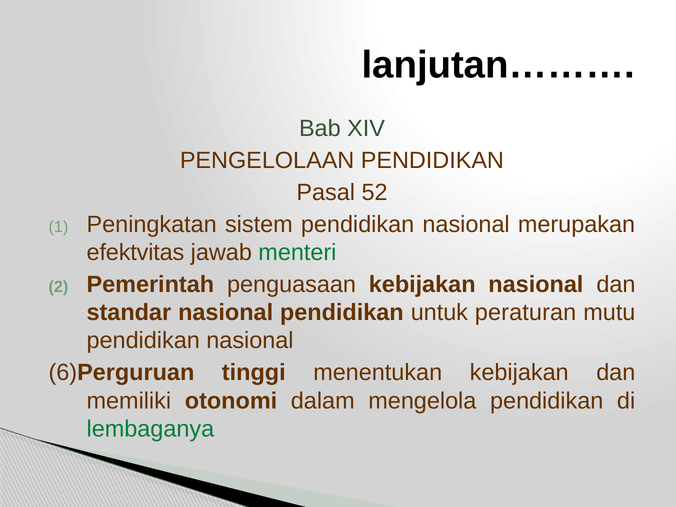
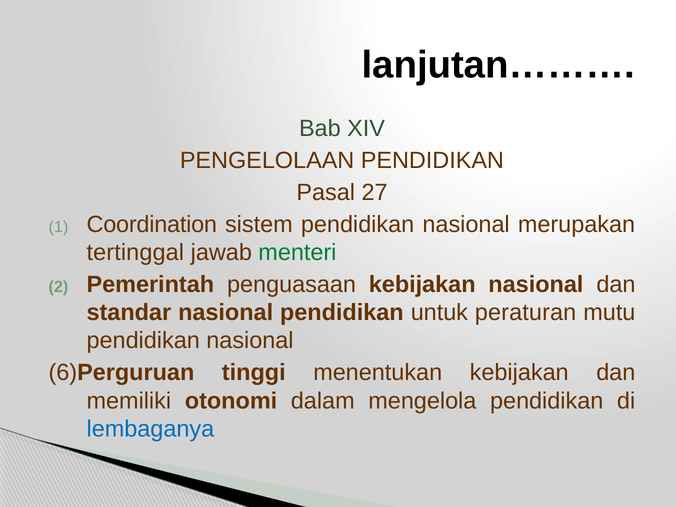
52: 52 -> 27
Peningkatan: Peningkatan -> Coordination
efektvitas: efektvitas -> tertinggal
lembaganya colour: green -> blue
